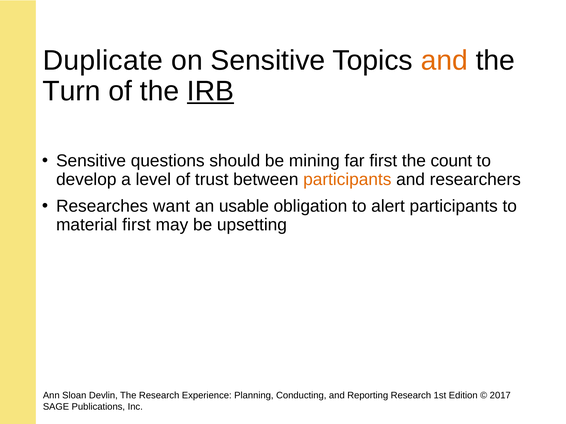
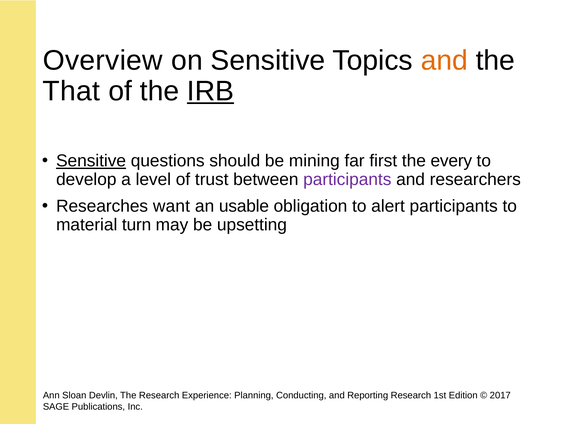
Duplicate: Duplicate -> Overview
Turn: Turn -> That
Sensitive at (91, 161) underline: none -> present
count: count -> every
participants at (347, 180) colour: orange -> purple
material first: first -> turn
